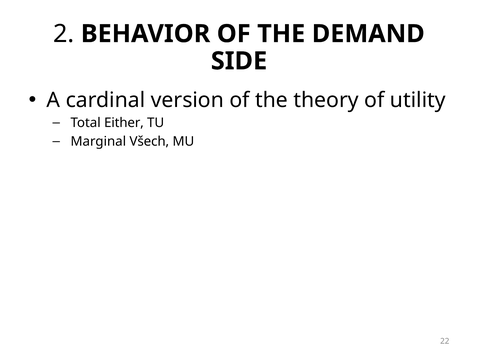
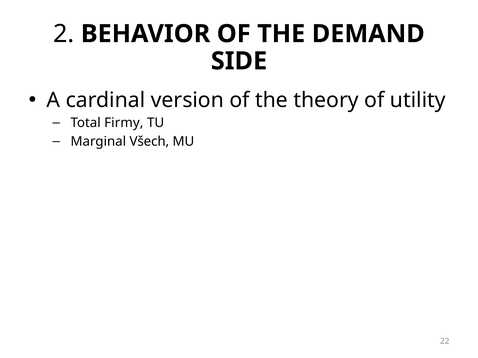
Either: Either -> Firmy
